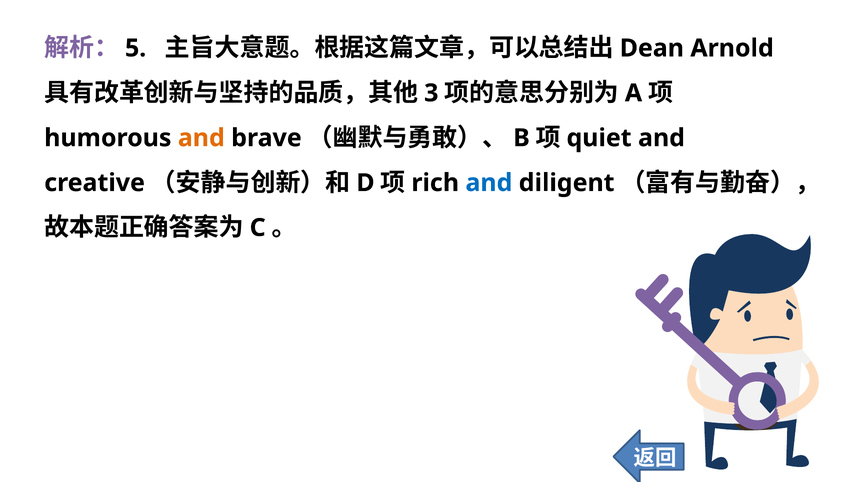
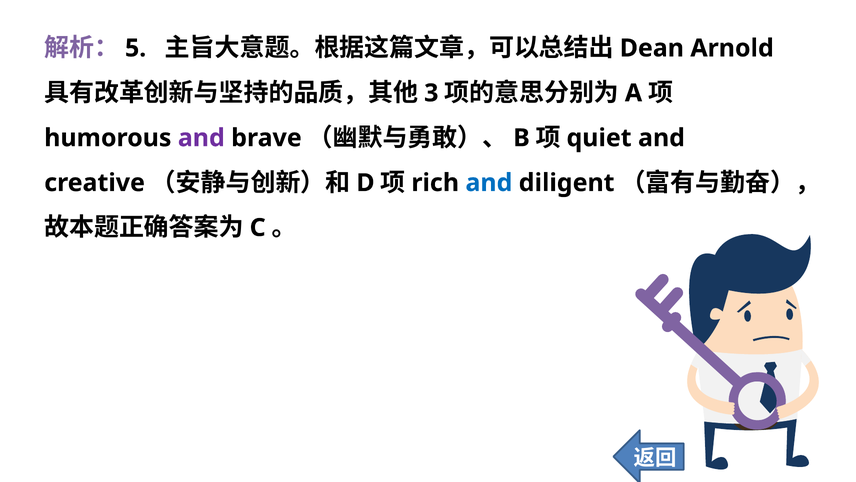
and at (201, 138) colour: orange -> purple
